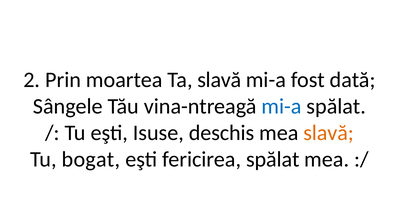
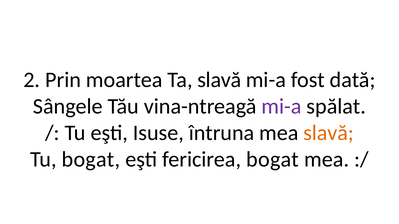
mi-a at (281, 106) colour: blue -> purple
deschis: deschis -> întruna
fericirea spălat: spălat -> bogat
